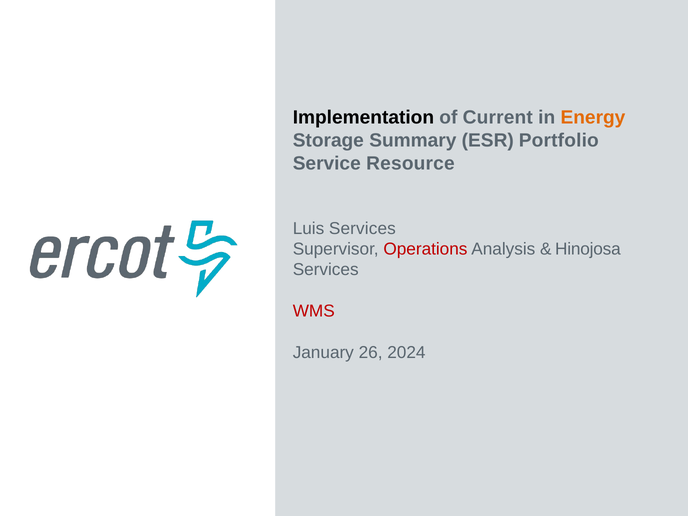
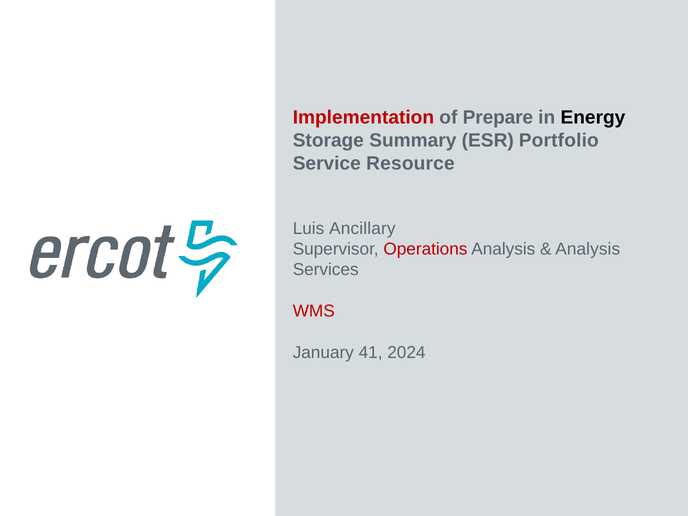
Implementation colour: black -> red
Current: Current -> Prepare
Energy colour: orange -> black
Luis Services: Services -> Ancillary
Hinojosa at (588, 249): Hinojosa -> Analysis
26: 26 -> 41
